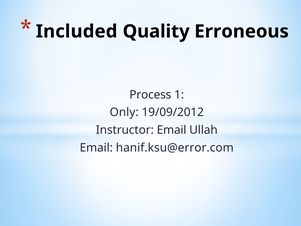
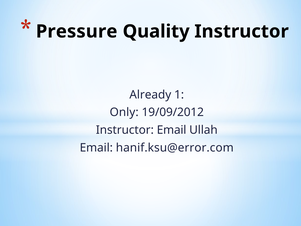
Included: Included -> Pressure
Quality Erroneous: Erroneous -> Instructor
Process: Process -> Already
